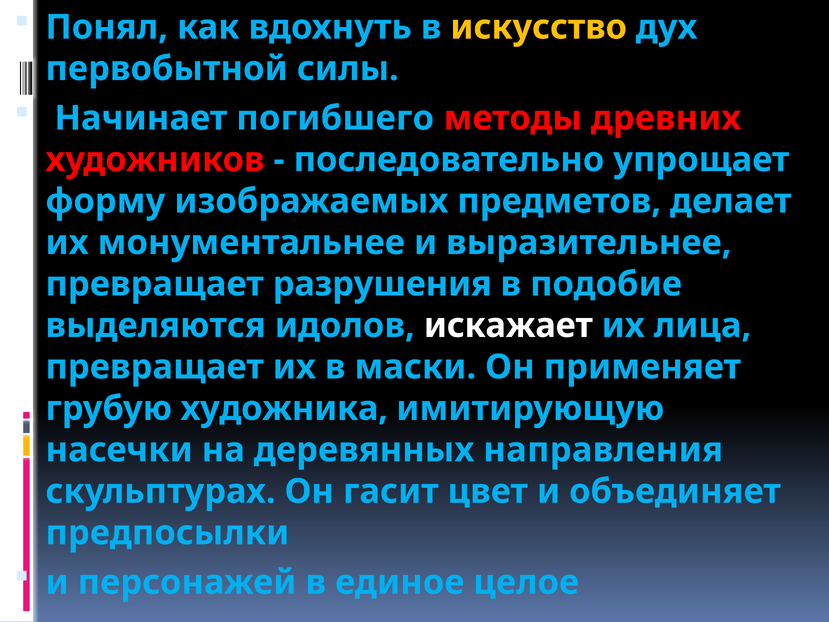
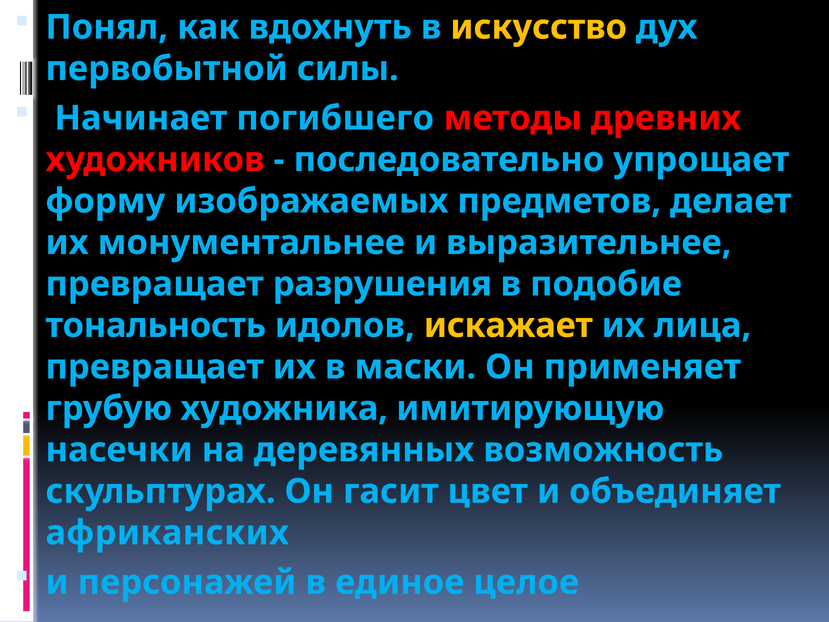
выделяются: выделяются -> тональность
искажает colour: white -> yellow
направления: направления -> возможность
предпосылки: предпосылки -> африканских
